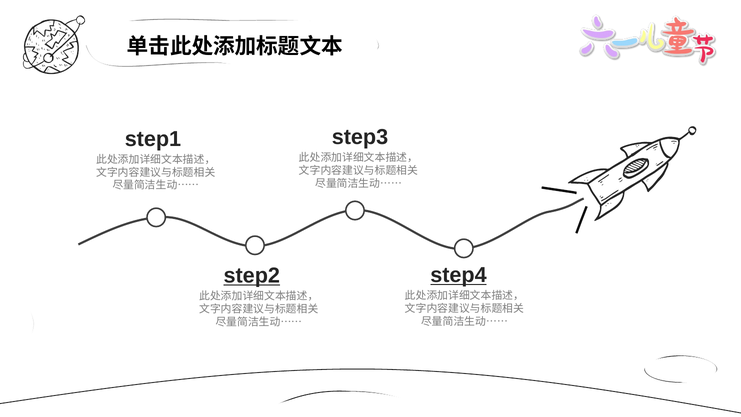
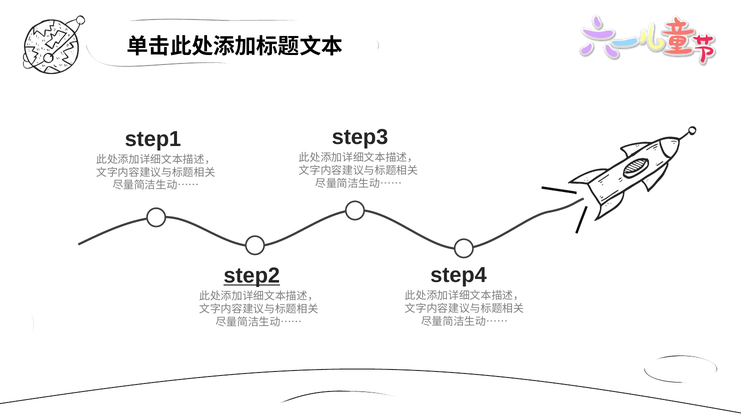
step4 underline: present -> none
